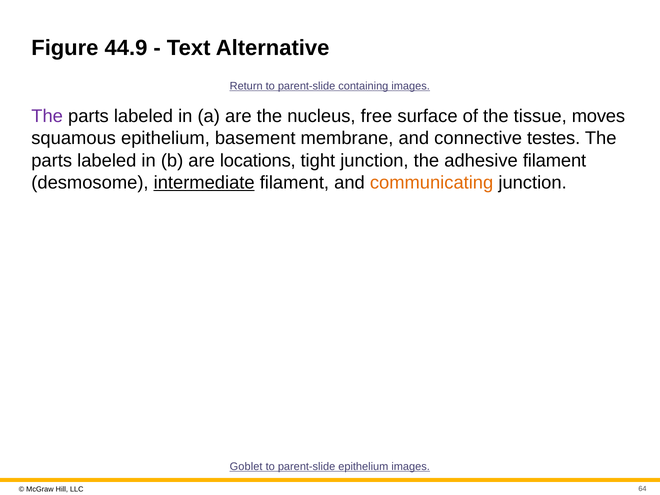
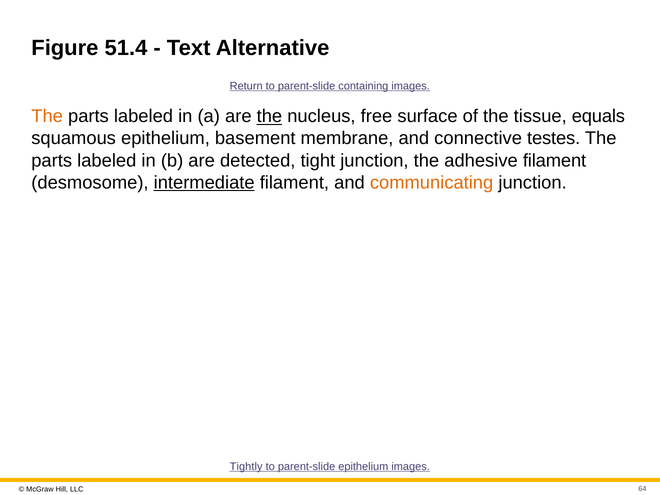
44.9: 44.9 -> 51.4
The at (47, 116) colour: purple -> orange
the at (269, 116) underline: none -> present
moves: moves -> equals
locations: locations -> detected
Goblet: Goblet -> Tightly
